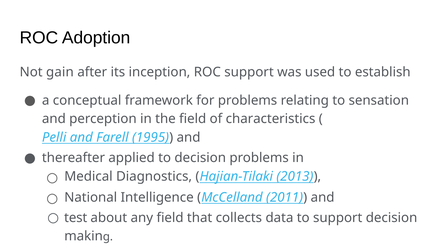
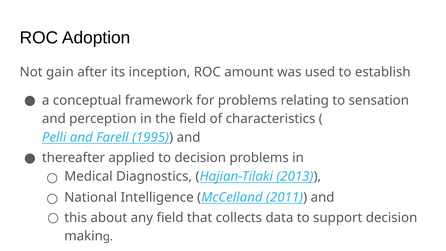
ROC support: support -> amount
test: test -> this
